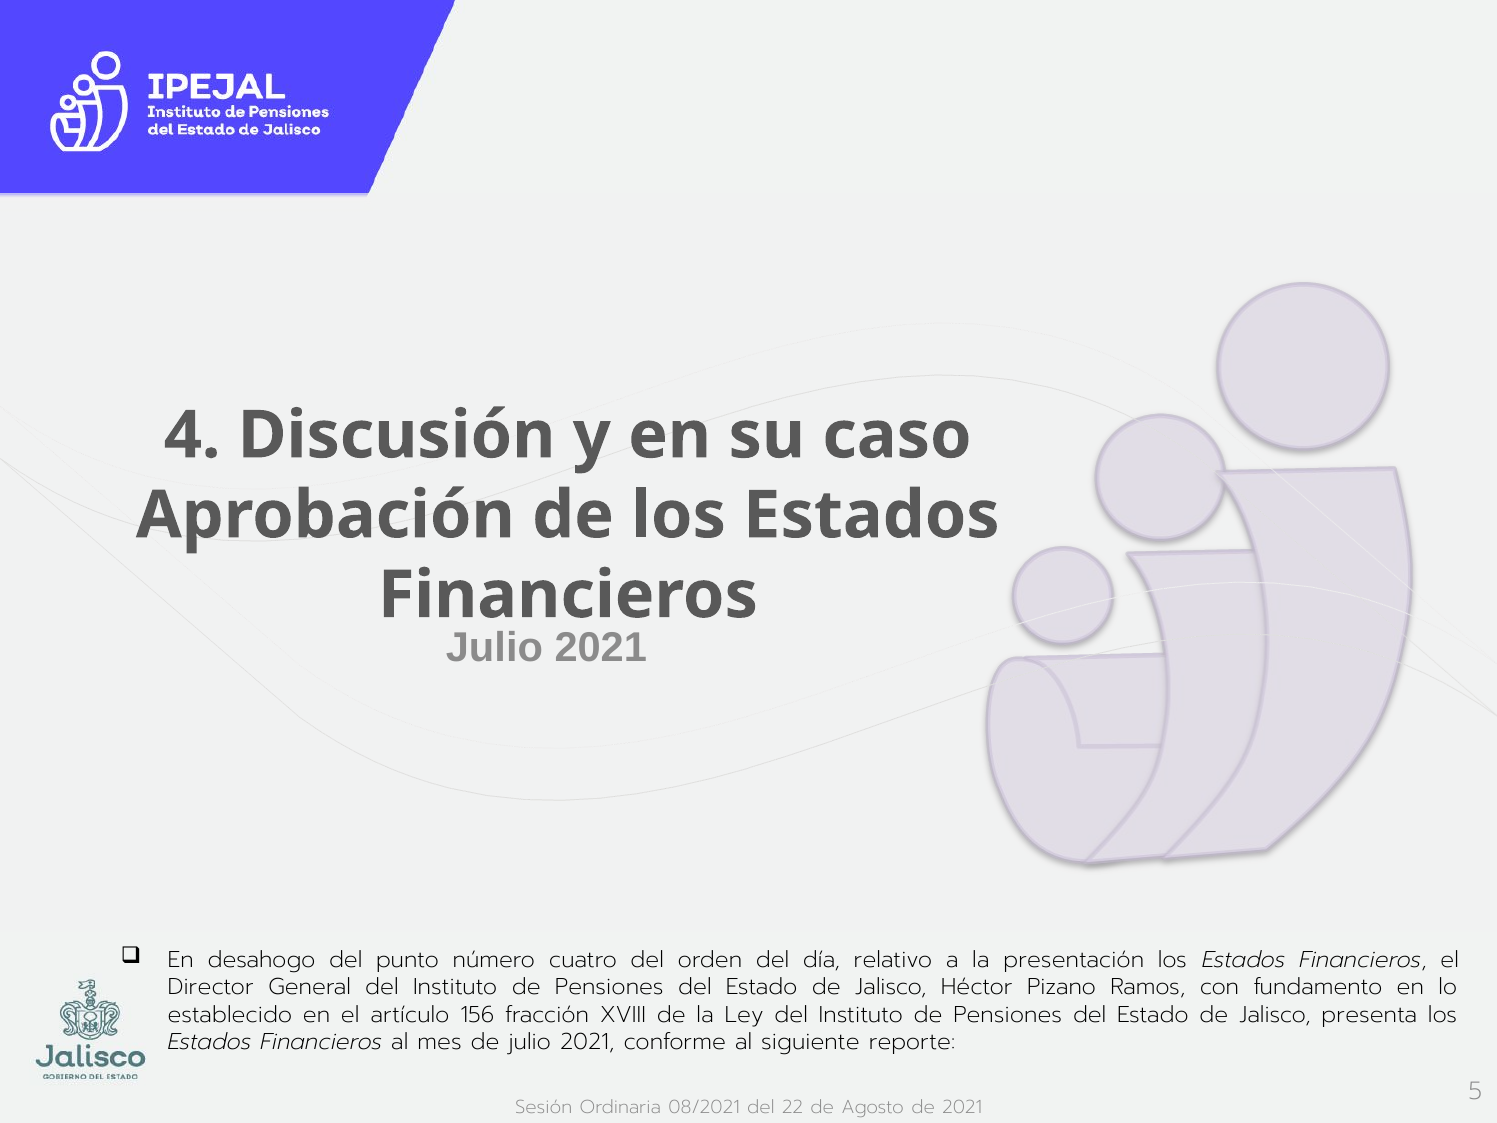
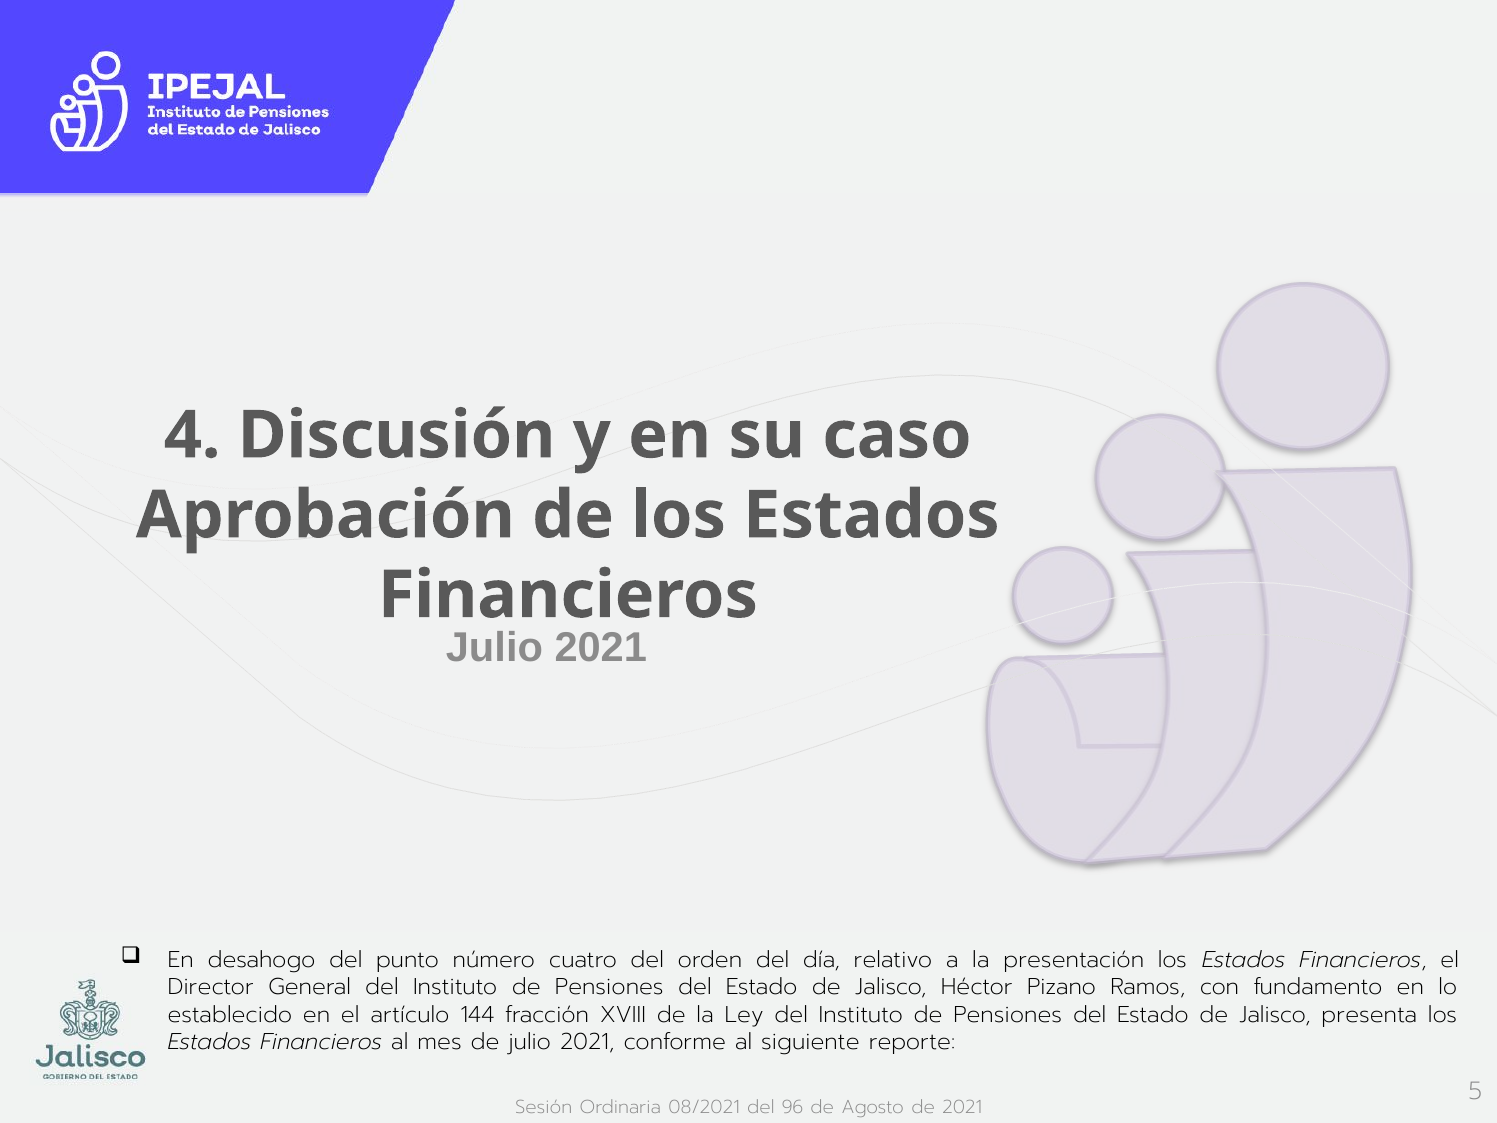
156: 156 -> 144
22: 22 -> 96
